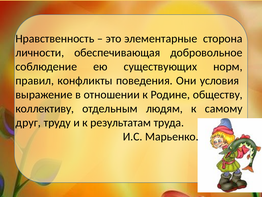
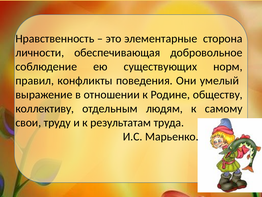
условия: условия -> умелый
друг: друг -> свои
